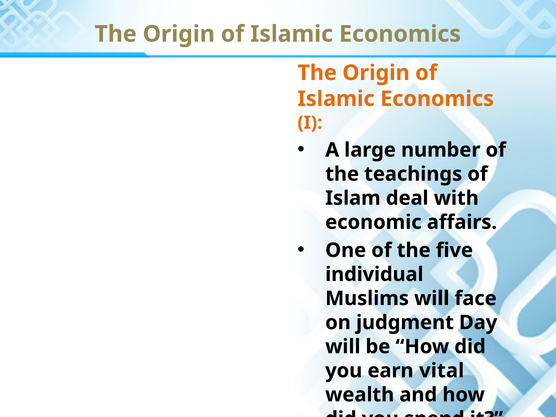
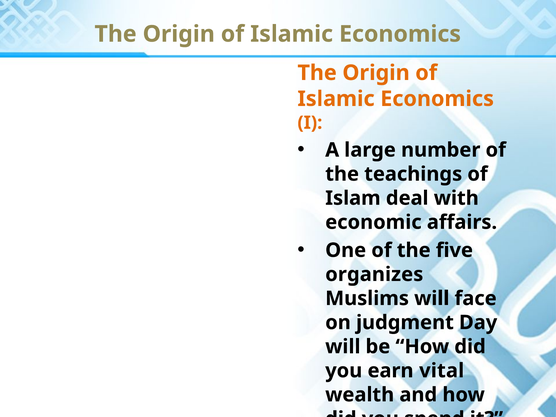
individual: individual -> organizes
